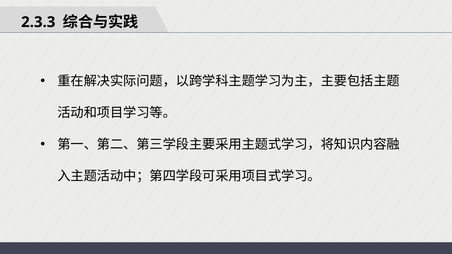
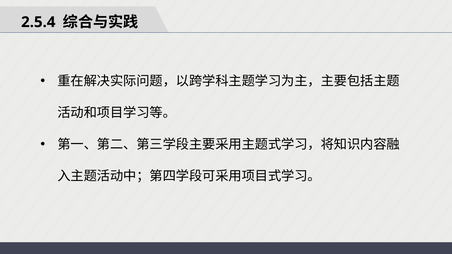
2.3.3: 2.3.3 -> 2.5.4
